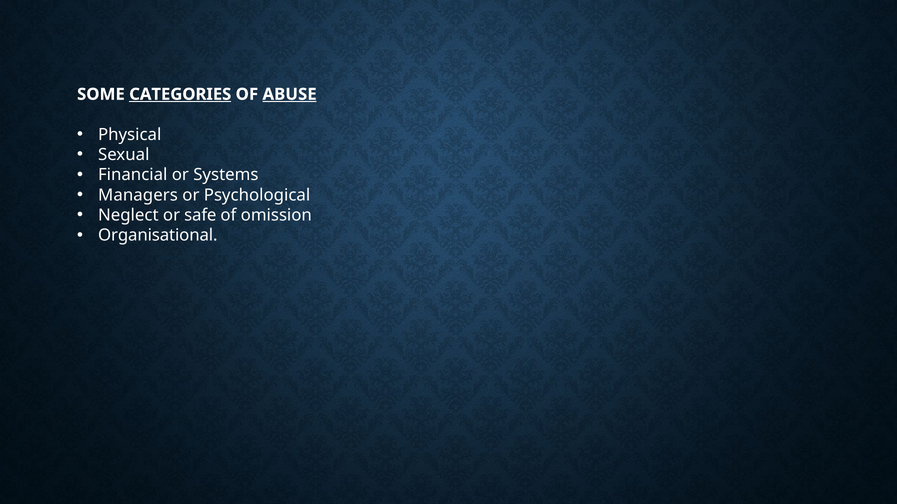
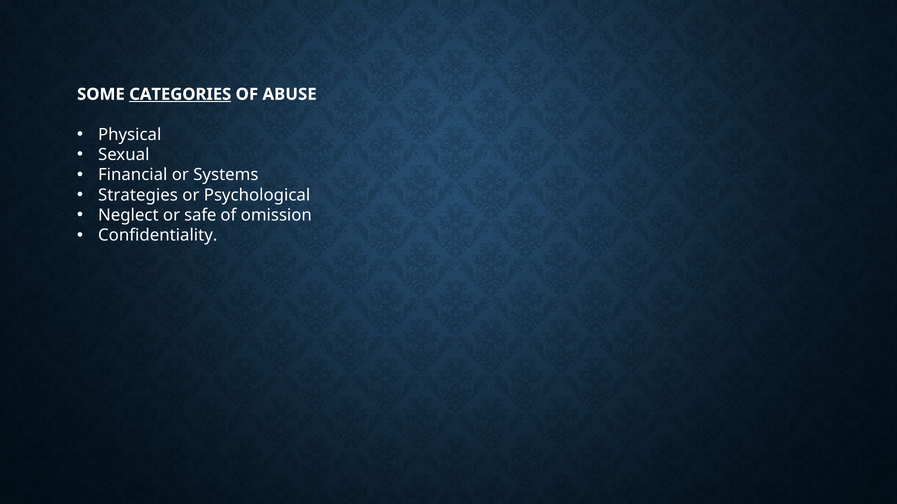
ABUSE underline: present -> none
Managers: Managers -> Strategies
Organisational: Organisational -> Confidentiality
